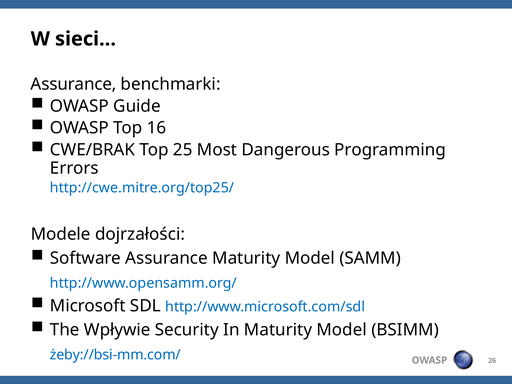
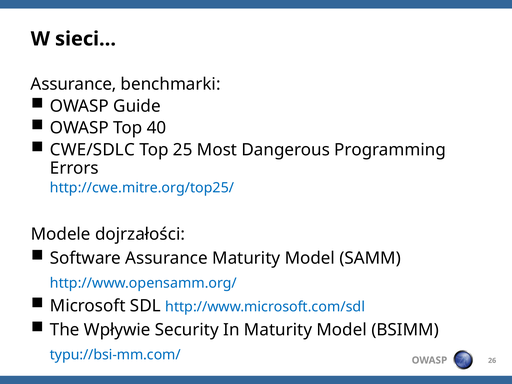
16: 16 -> 40
CWE/BRAK: CWE/BRAK -> CWE/SDLC
żeby://bsi-mm.com/: żeby://bsi-mm.com/ -> typu://bsi-mm.com/
